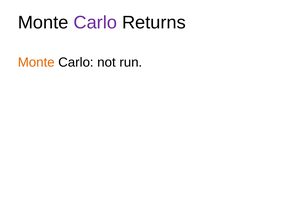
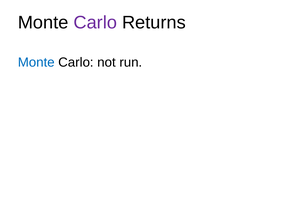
Monte at (36, 62) colour: orange -> blue
